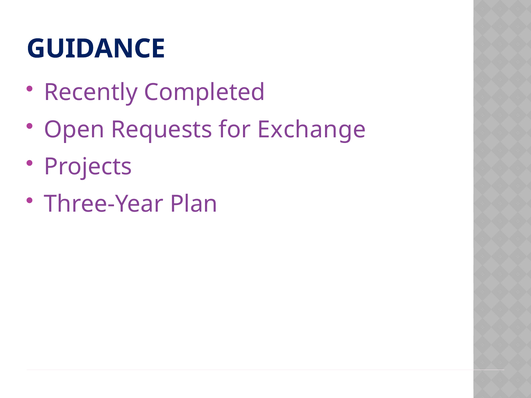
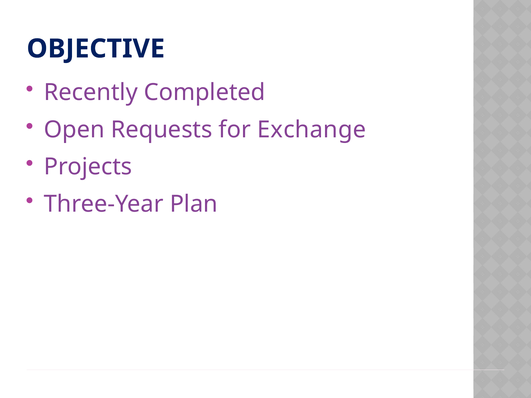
GUIDANCE: GUIDANCE -> OBJECTIVE
